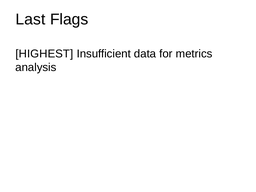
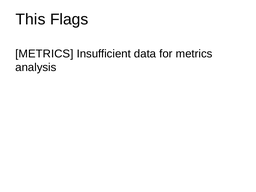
Last: Last -> This
HIGHEST at (44, 54): HIGHEST -> METRICS
